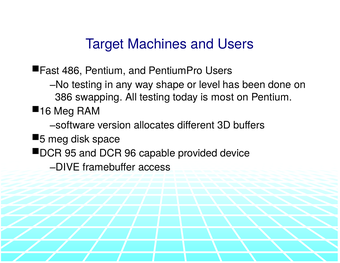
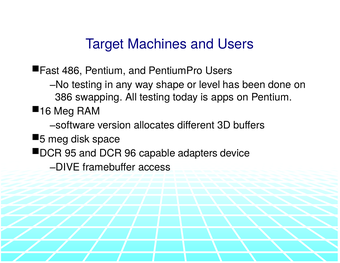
most: most -> apps
provided: provided -> adapters
